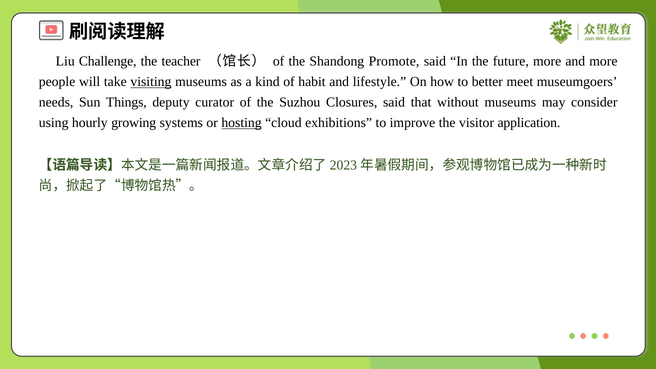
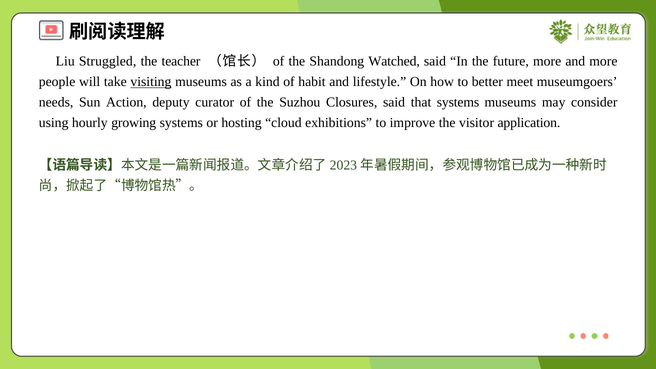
Challenge: Challenge -> Struggled
Promote: Promote -> Watched
Things: Things -> Action
that without: without -> systems
hosting underline: present -> none
